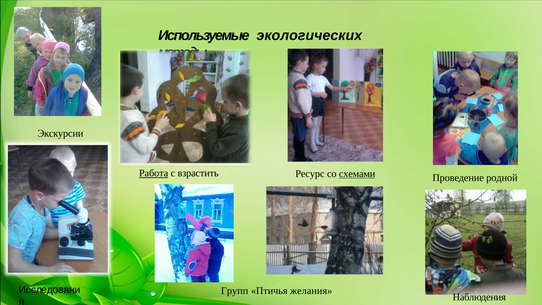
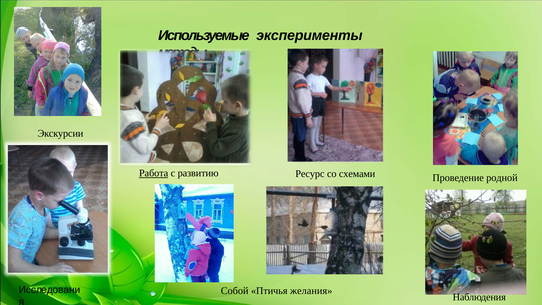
экологических: экологических -> эксперименты
взрастить: взрастить -> развитию
схемами underline: present -> none
Групп: Групп -> Собой
